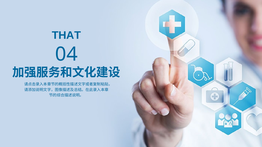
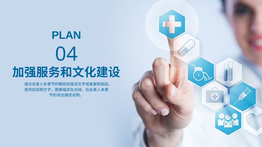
THAT: THAT -> PLAN
